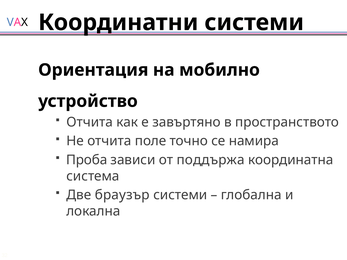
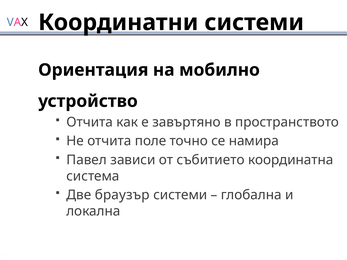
Проба: Проба -> Павел
поддържа: поддържа -> събитието
